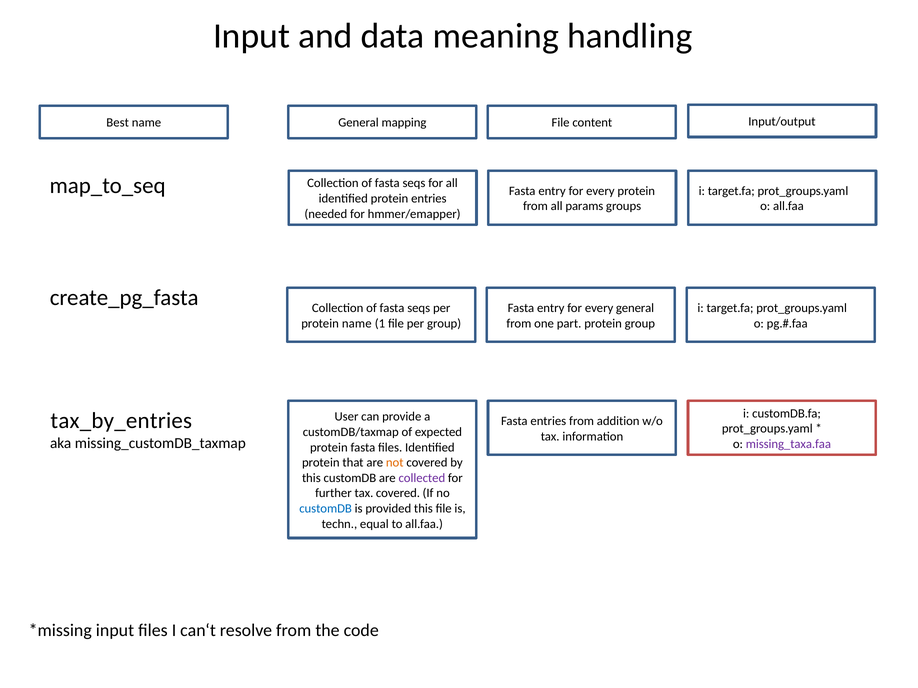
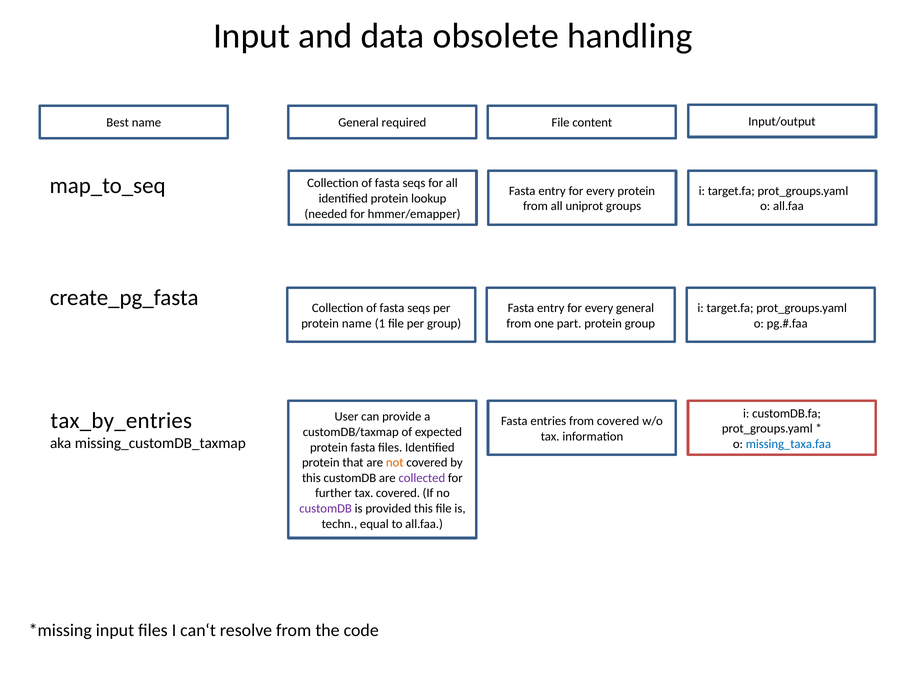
meaning: meaning -> obsolete
mapping: mapping -> required
protein entries: entries -> lookup
params: params -> uniprot
from addition: addition -> covered
missing_taxa.faa colour: purple -> blue
customDB at (326, 509) colour: blue -> purple
